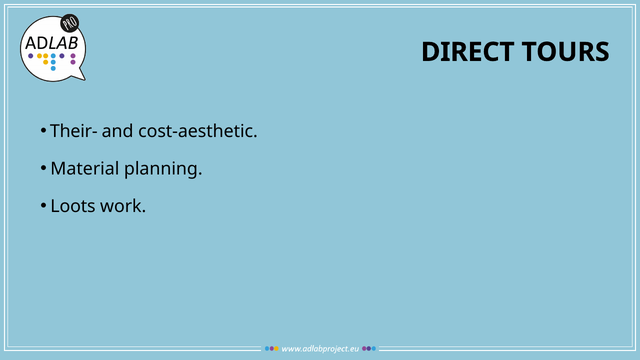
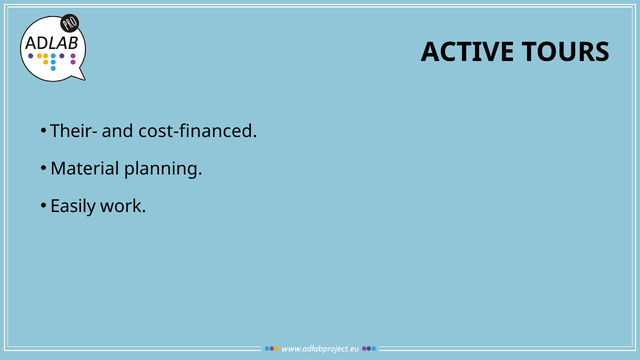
DIRECT: DIRECT -> ACTIVE
cost-aesthetic: cost-aesthetic -> cost-financed
Loots: Loots -> Easily
